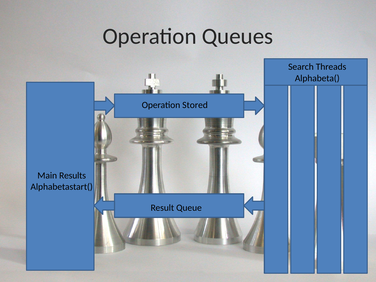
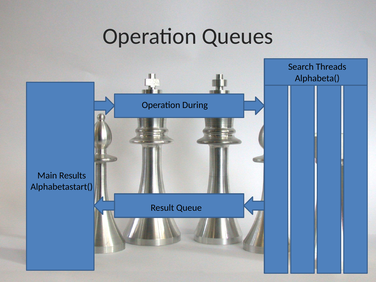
Stored: Stored -> During
